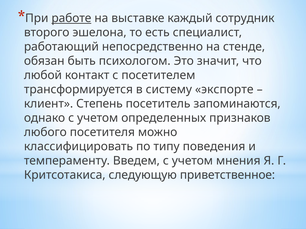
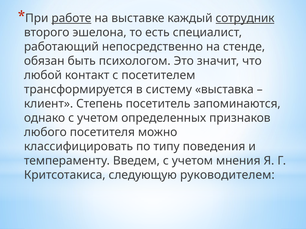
сотрудник underline: none -> present
экспорте: экспорте -> выставка
приветственное: приветственное -> руководителем
